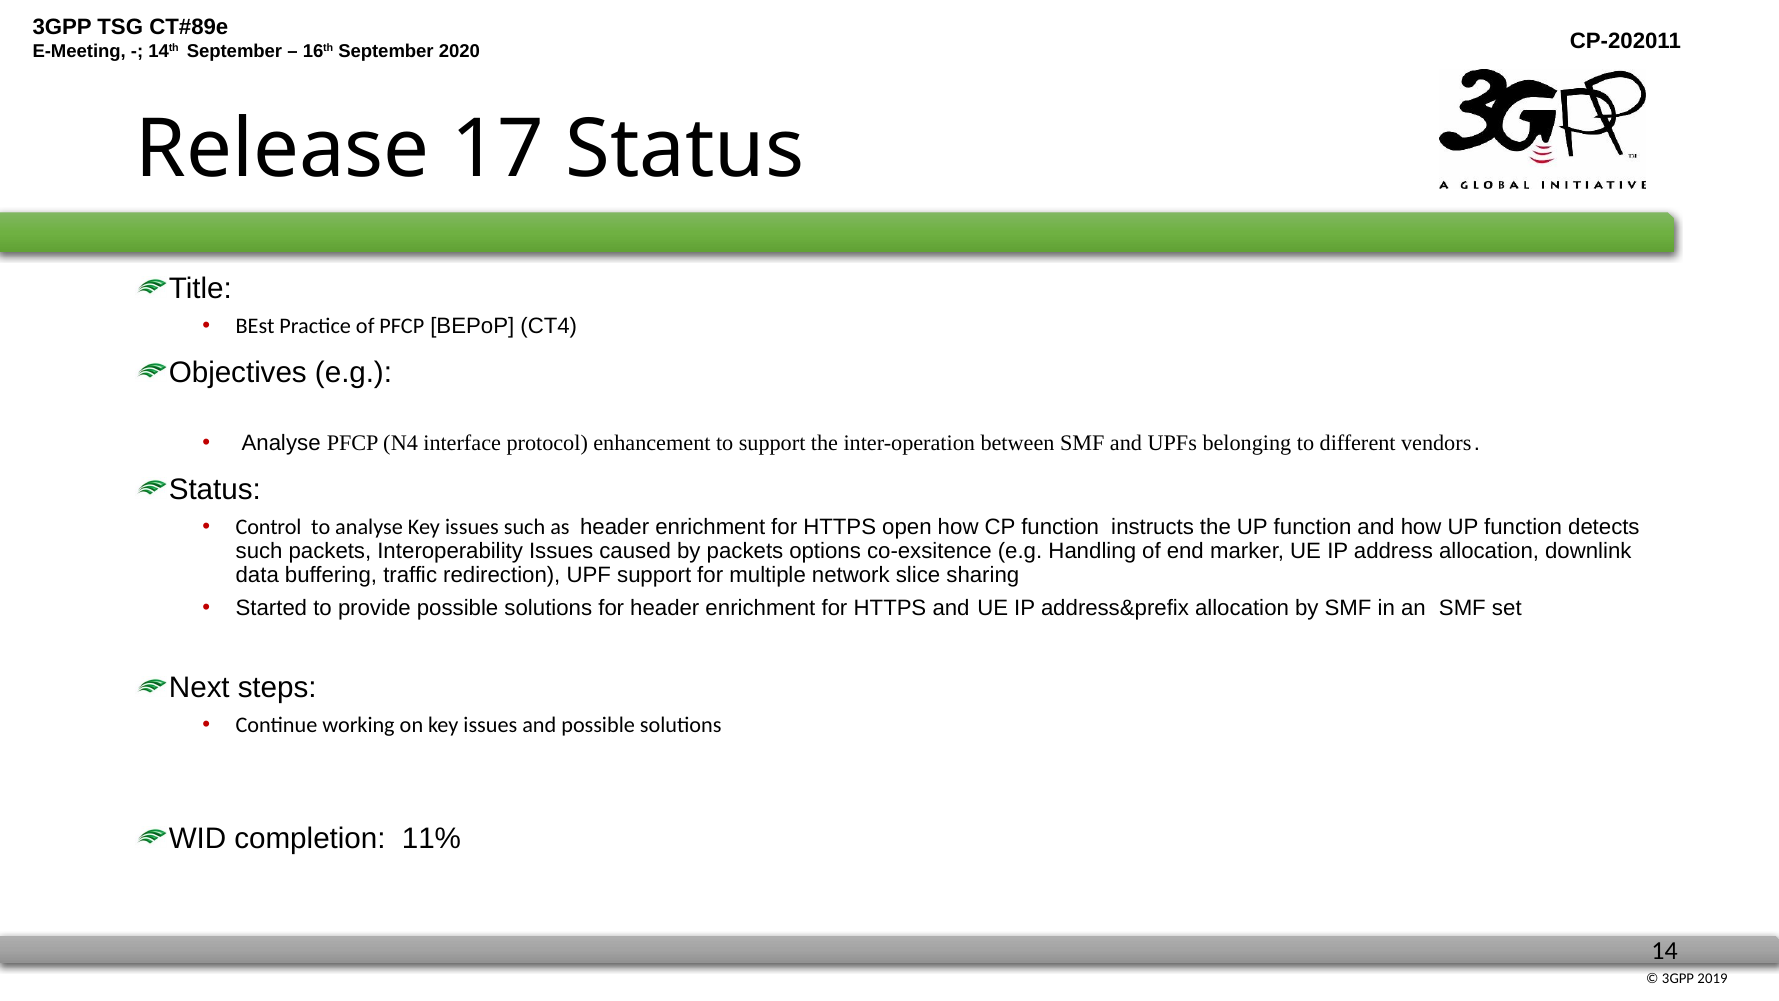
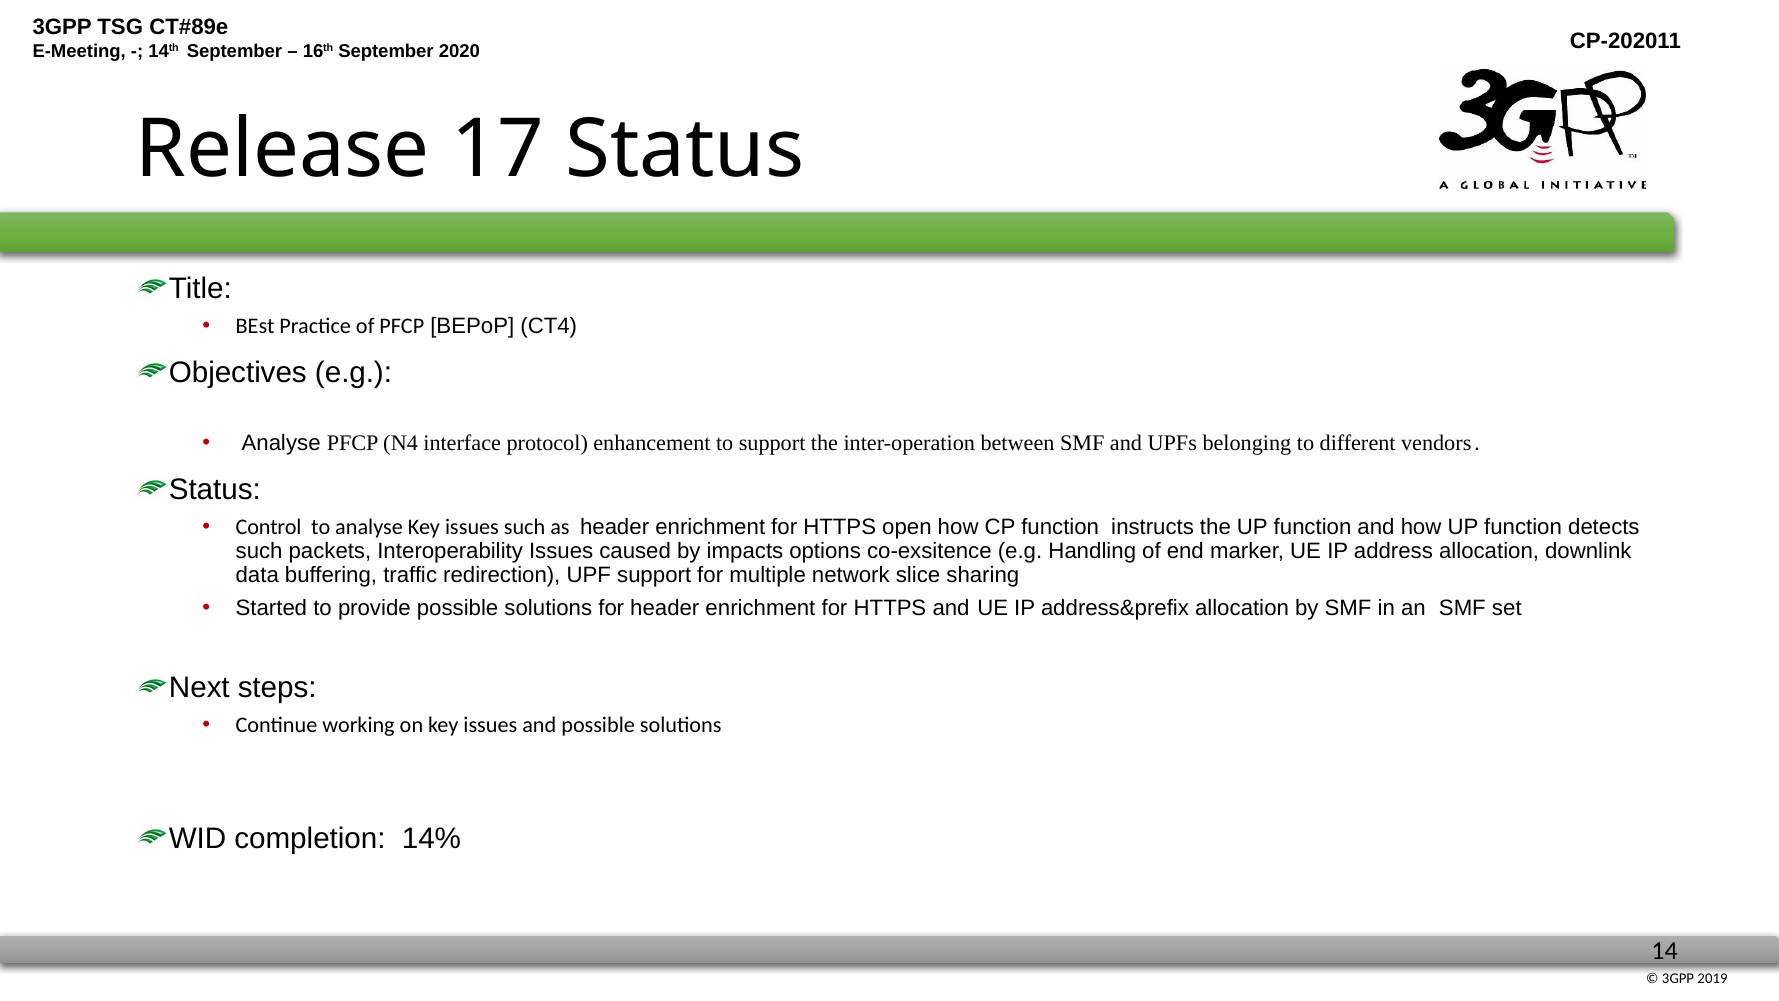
by packets: packets -> impacts
11%: 11% -> 14%
